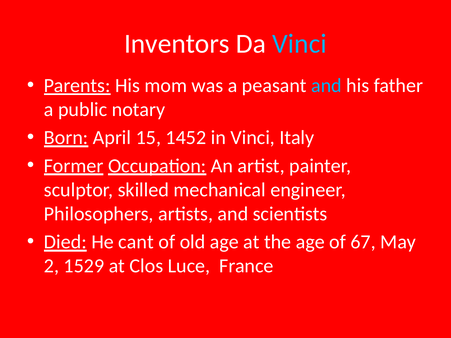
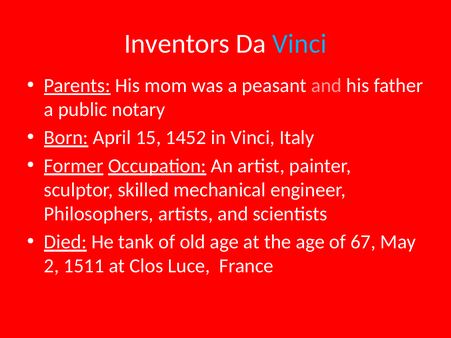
and at (326, 86) colour: light blue -> pink
cant: cant -> tank
1529: 1529 -> 1511
